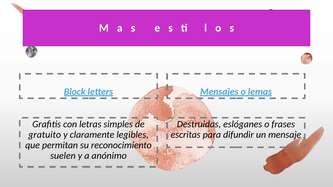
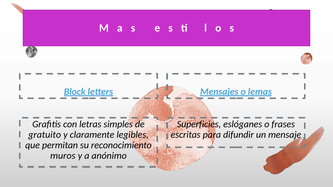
Destruidas: Destruidas -> Superficies
suelen: suelen -> muros
